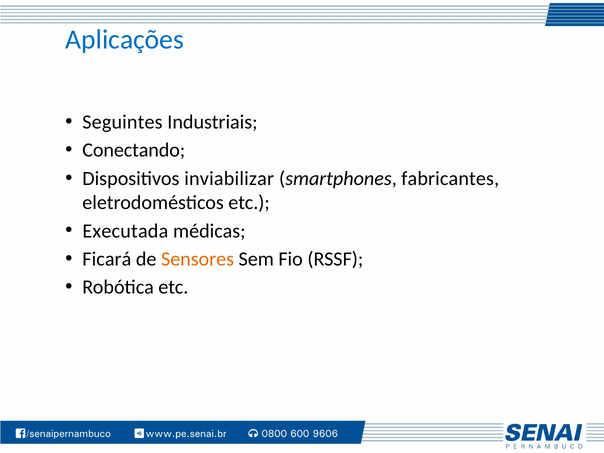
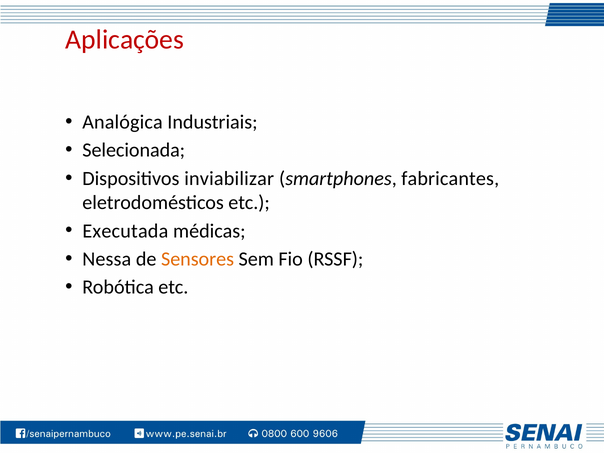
Aplicações colour: blue -> red
Seguintes: Seguintes -> Analógica
Conectando: Conectando -> Selecionada
Ficará: Ficará -> Nessa
